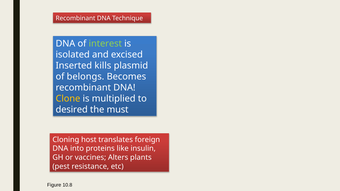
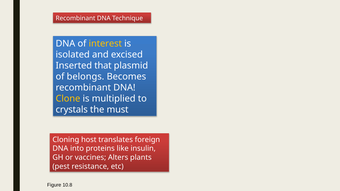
interest colour: light green -> yellow
kills: kills -> that
desired: desired -> crystals
